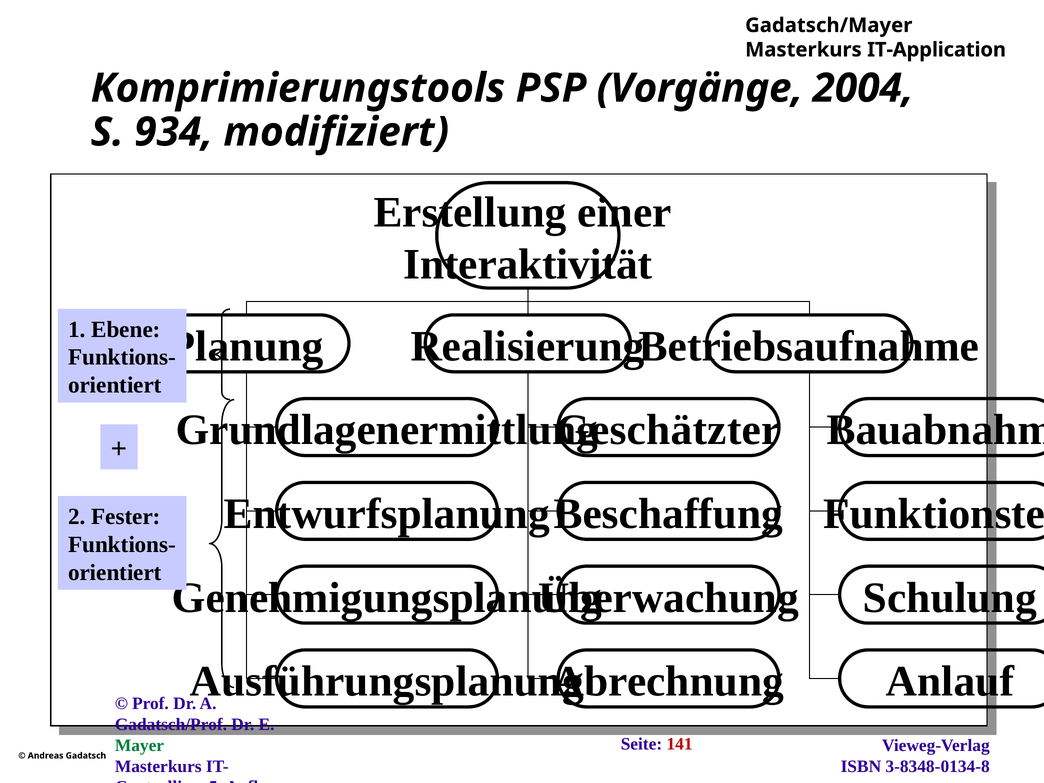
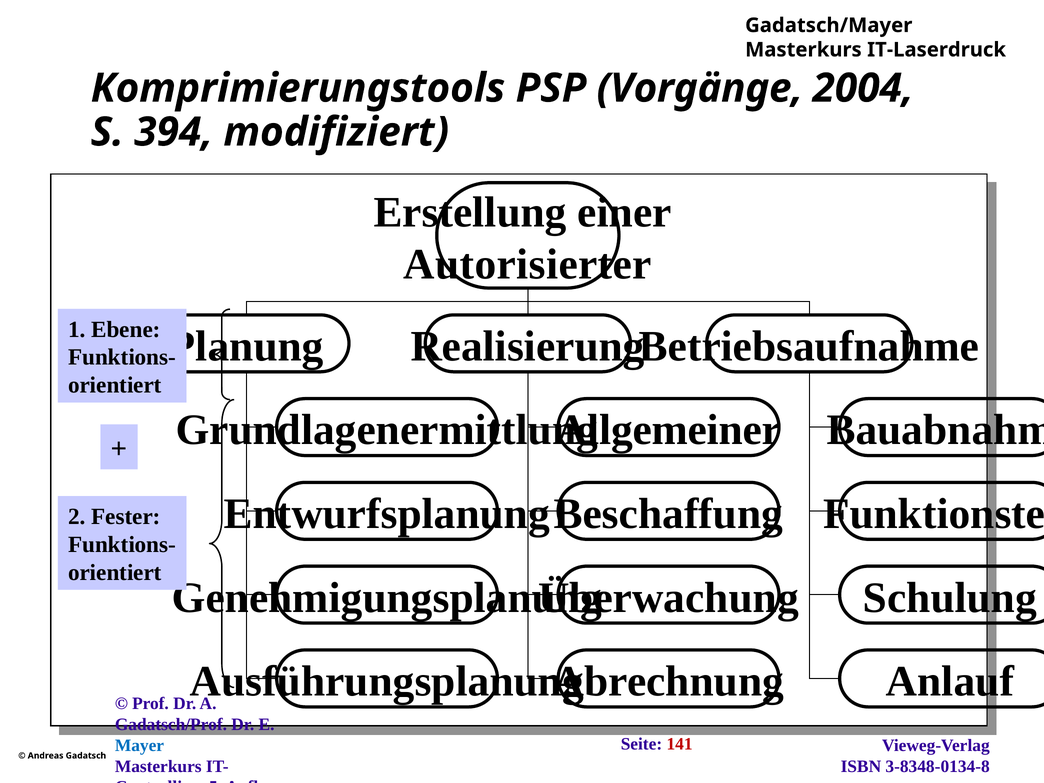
IT-Application: IT-Application -> IT-Laserdruck
934: 934 -> 394
Interaktivität: Interaktivität -> Autorisierter
Geschätzter: Geschätzter -> Allgemeiner
Mayer colour: green -> blue
